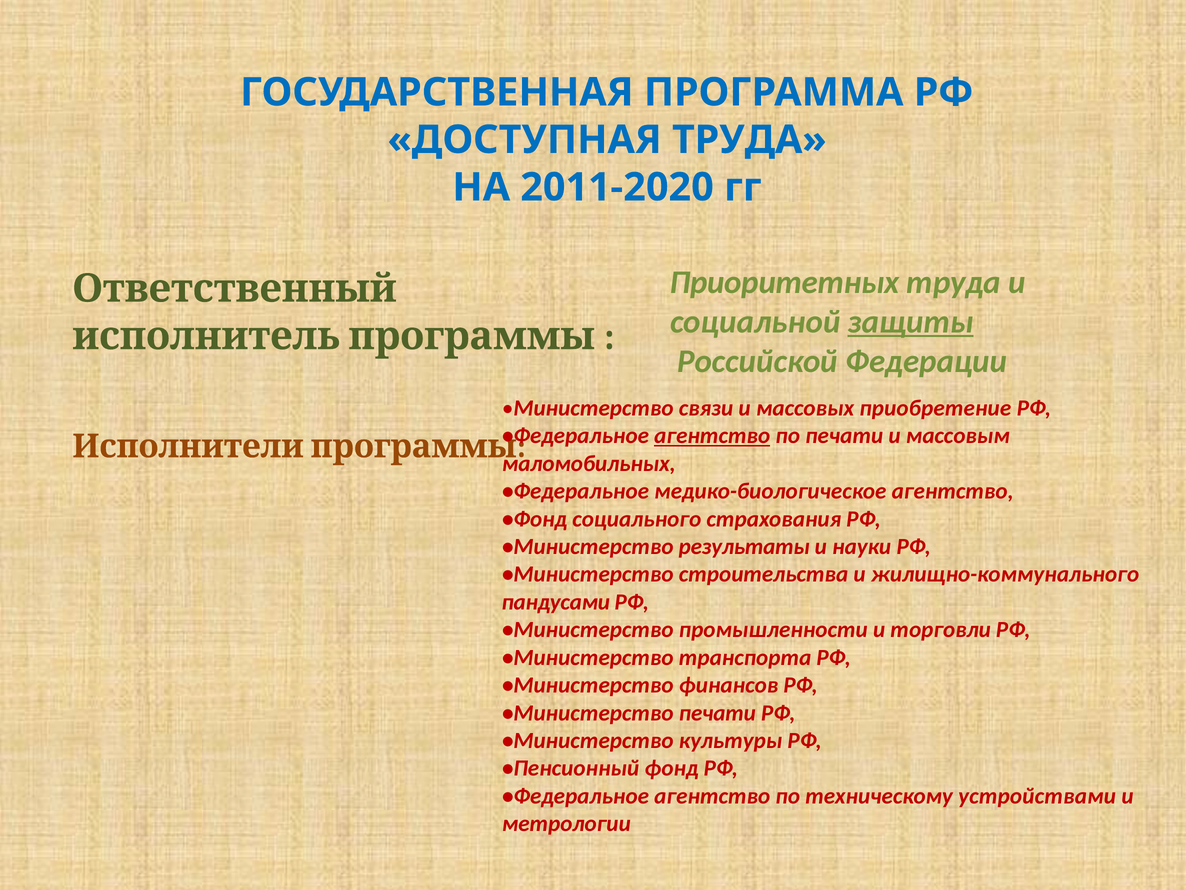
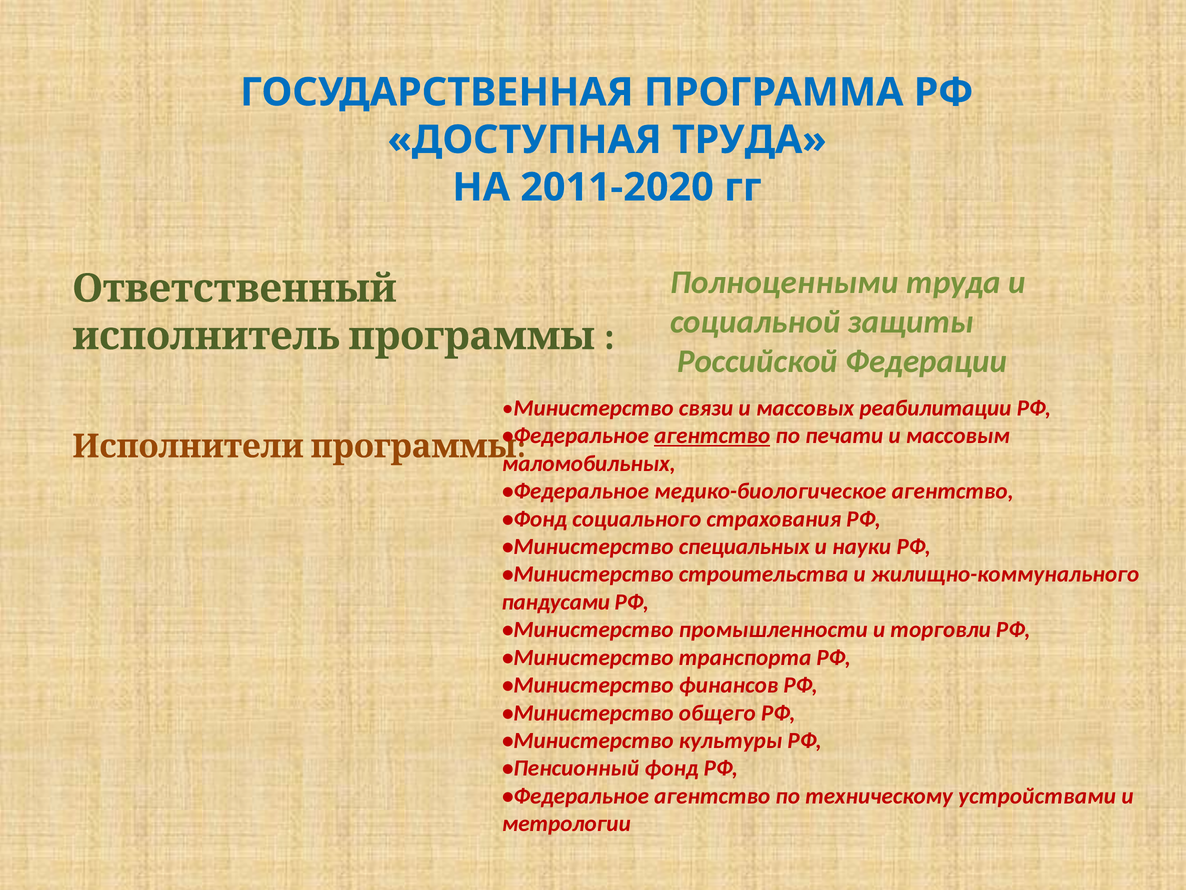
Приоритетных: Приоритетных -> Полноценными
защиты underline: present -> none
приобретение: приобретение -> реабилитации
результаты: результаты -> специальных
Министерство печати: печати -> общего
